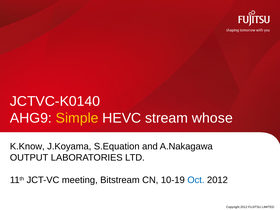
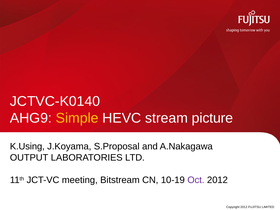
whose: whose -> picture
K.Know: K.Know -> K.Using
S.Equation: S.Equation -> S.Proposal
Oct colour: blue -> purple
